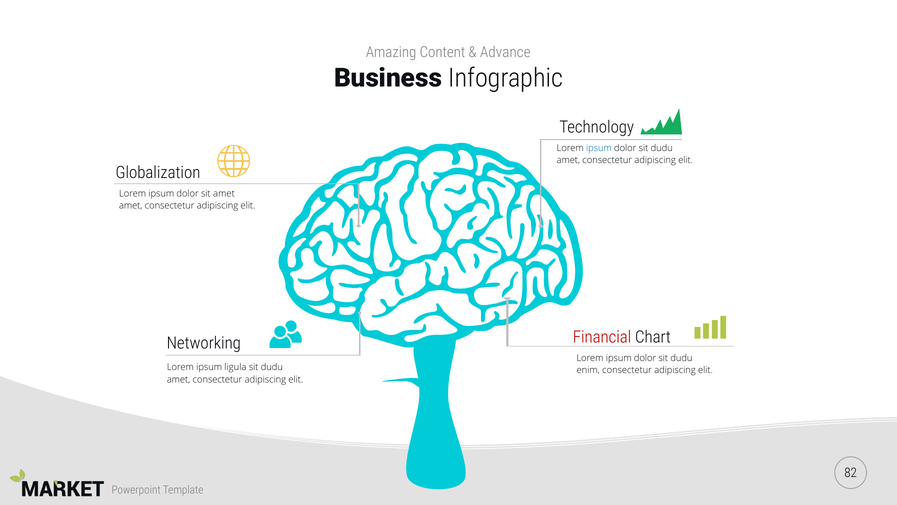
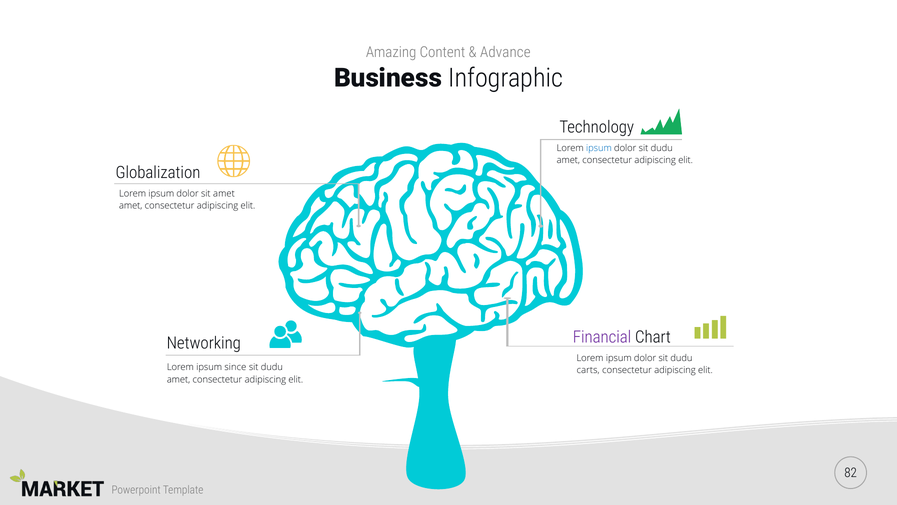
Financial colour: red -> purple
ligula: ligula -> since
enim: enim -> carts
